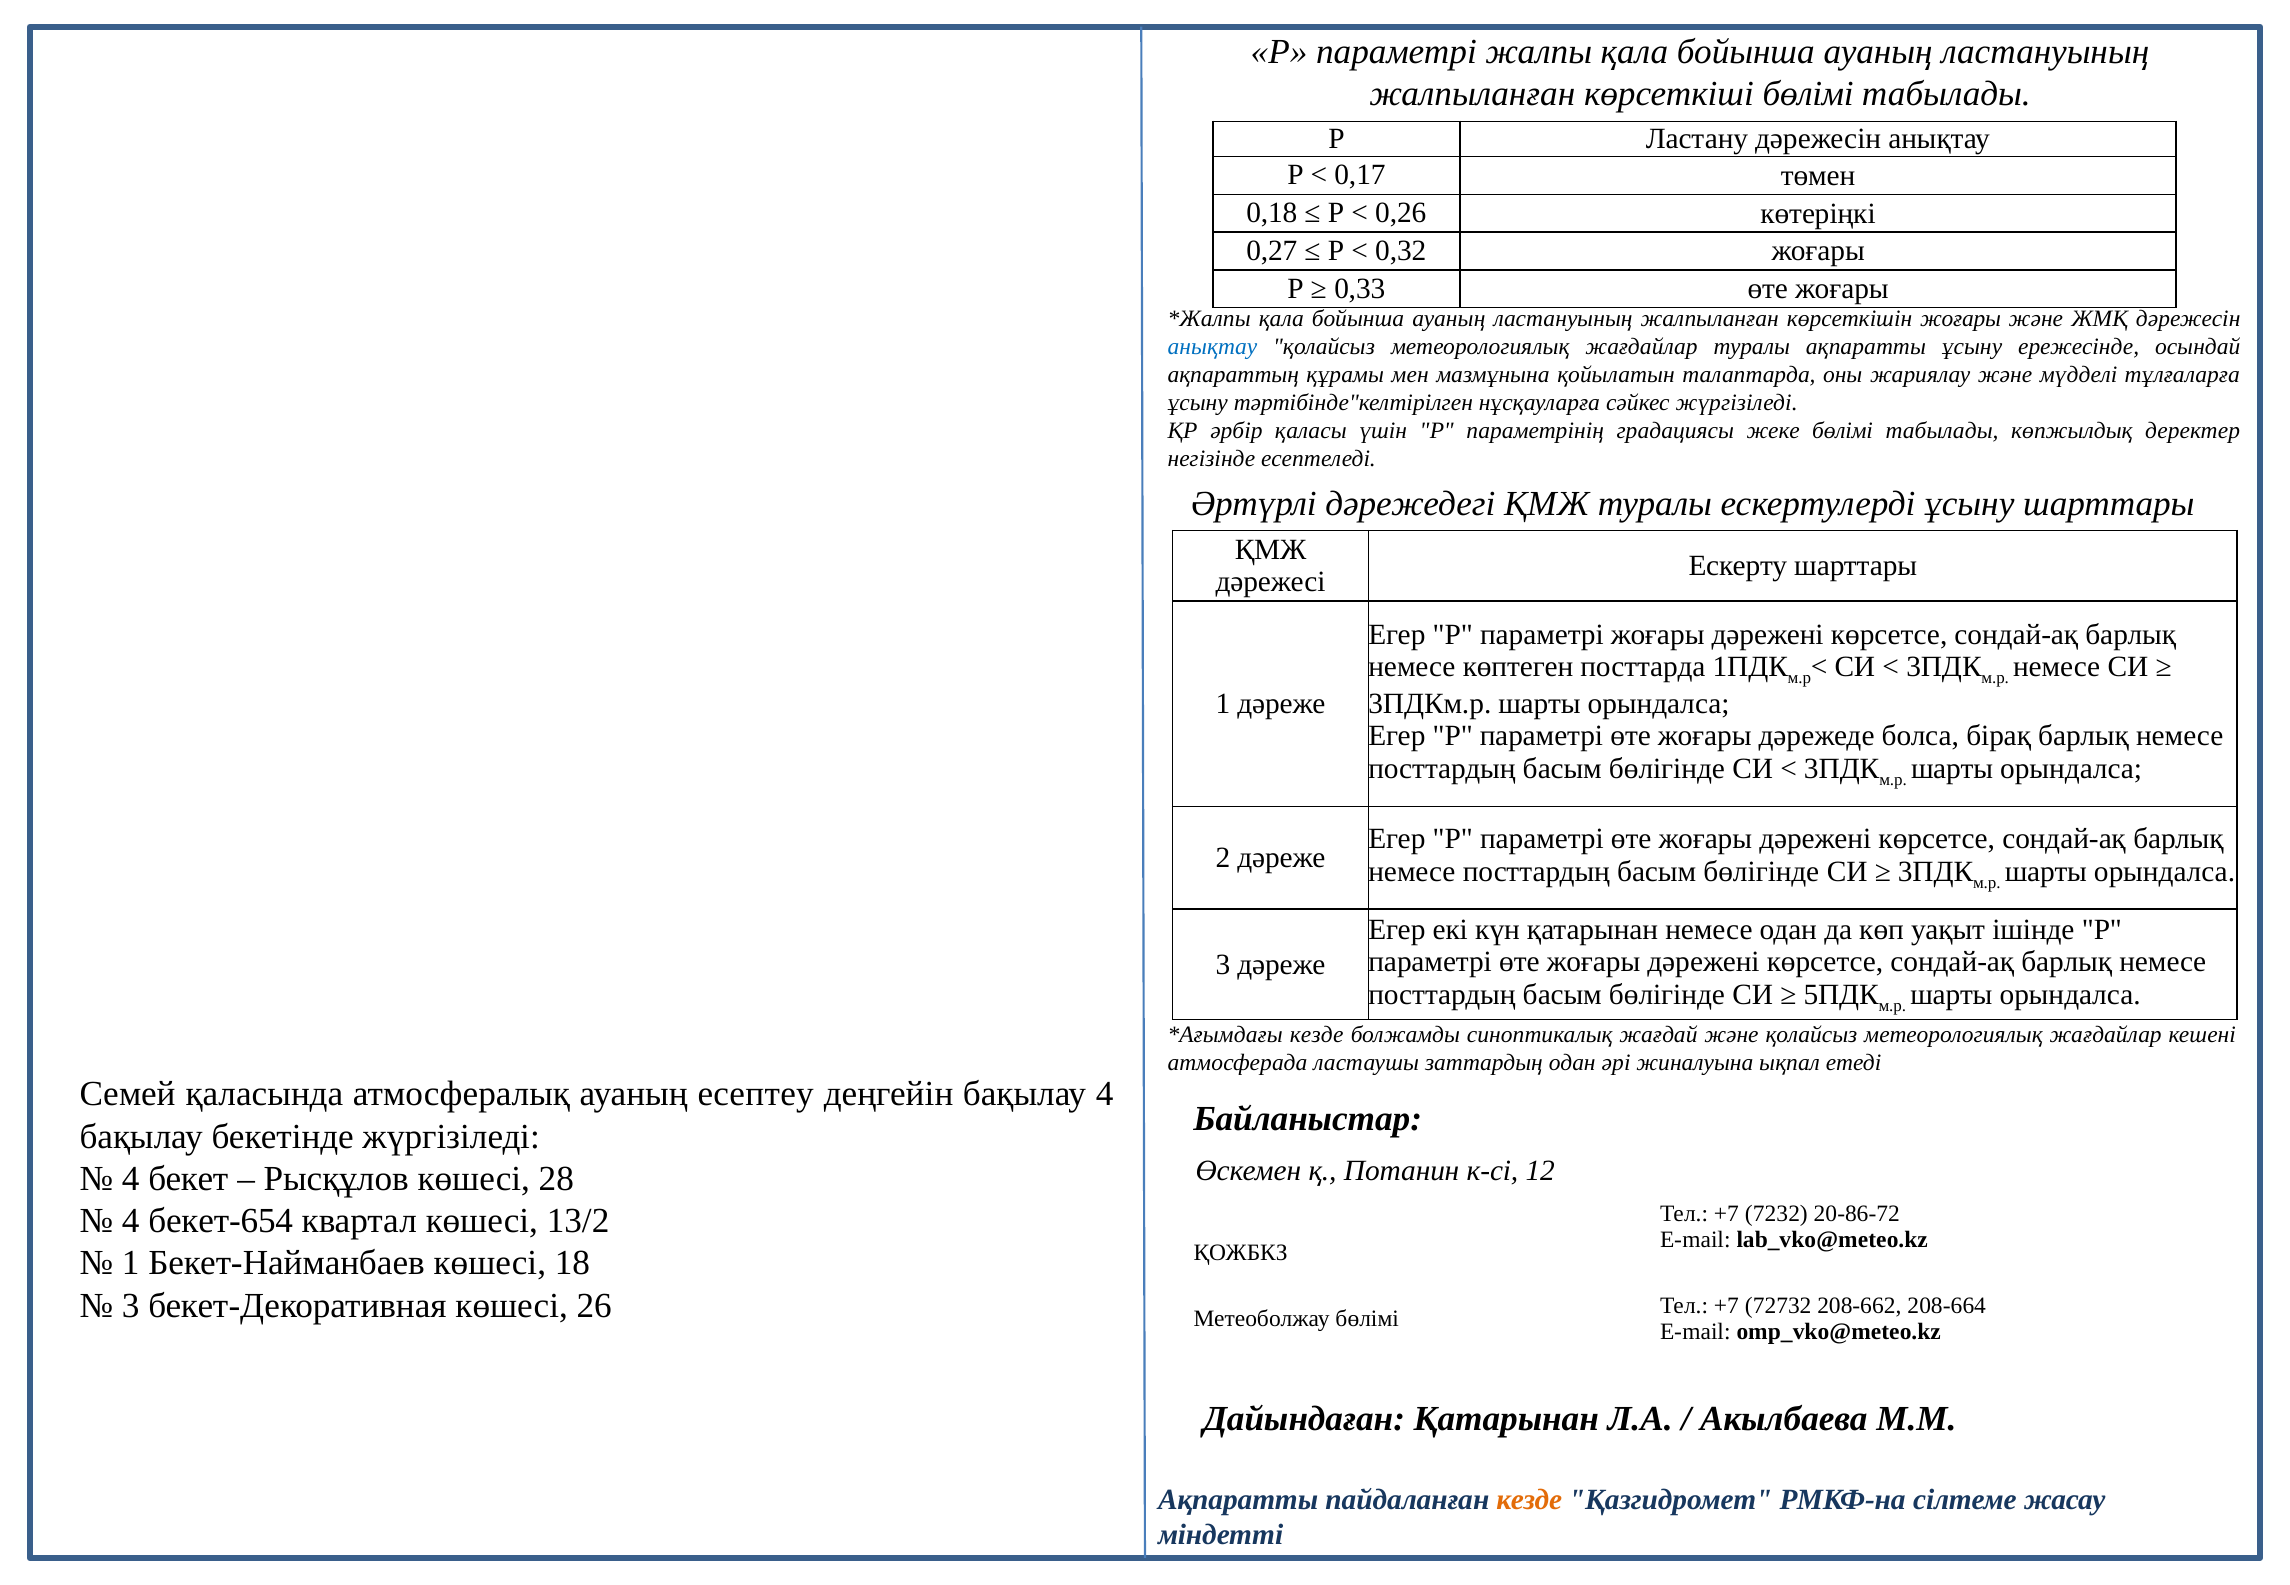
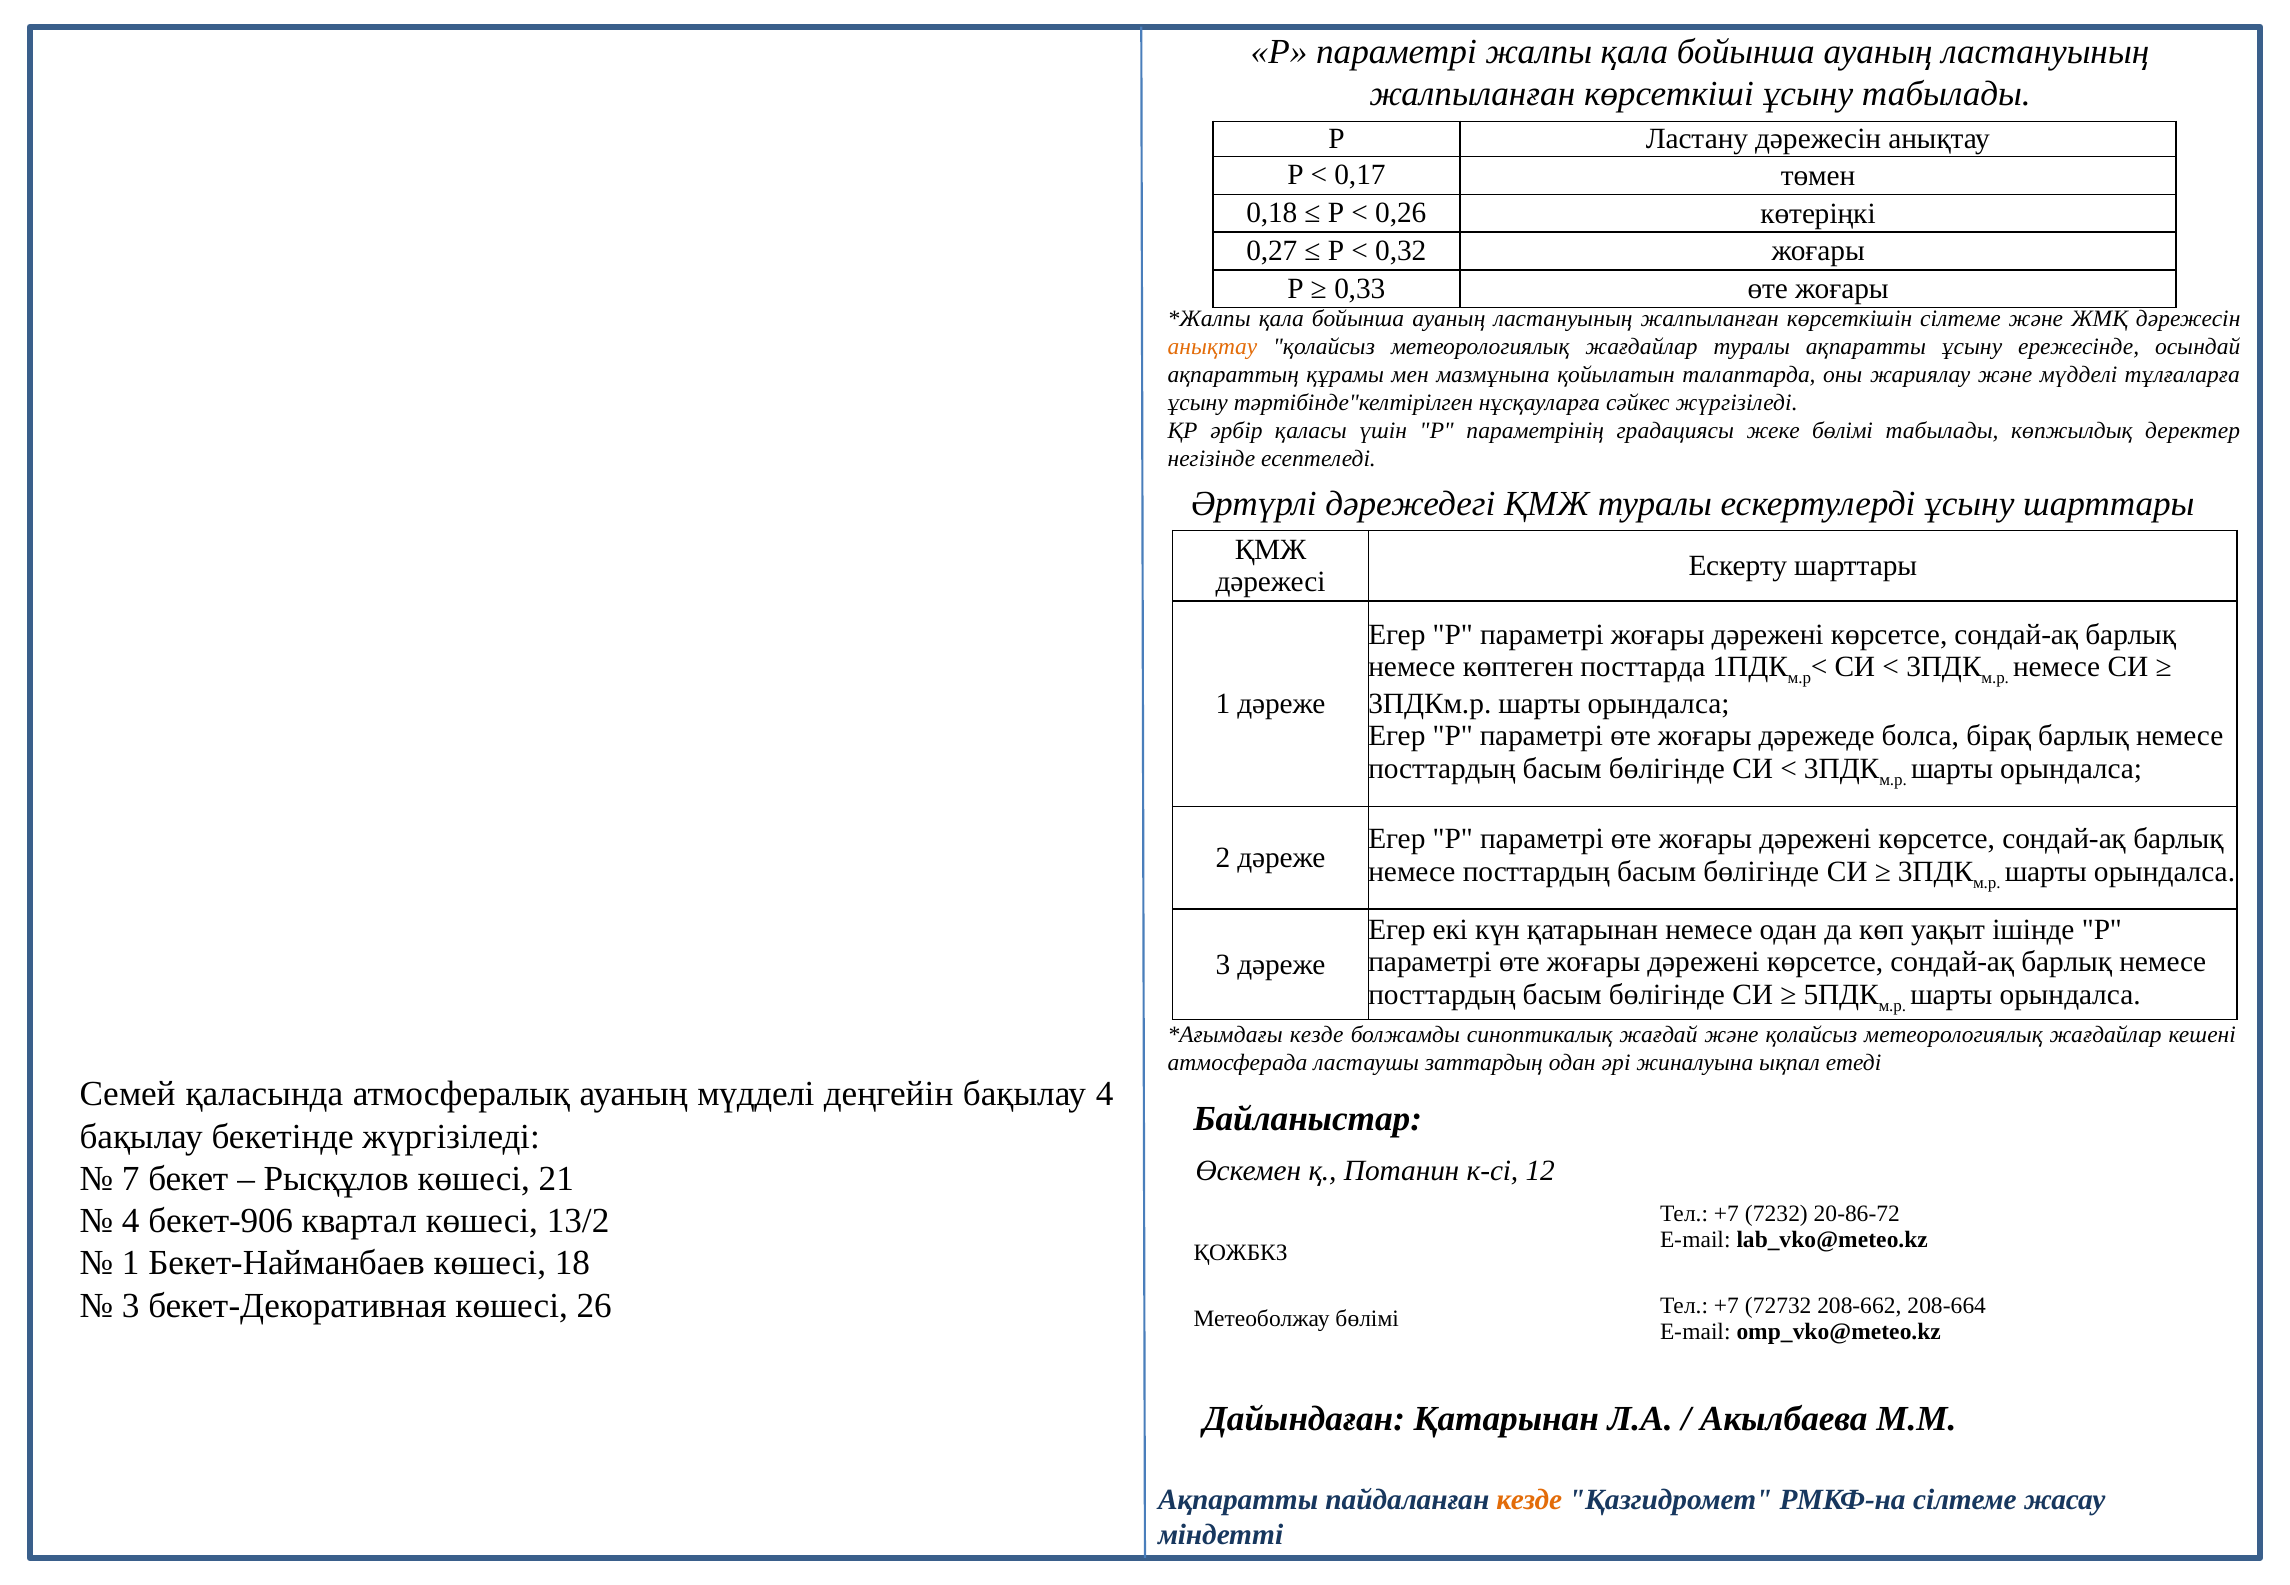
көрсеткіші бөлімі: бөлімі -> ұсыну
көрсеткішін жоғары: жоғары -> сілтеме
анықтау at (1212, 347) colour: blue -> orange
ауаның есептеу: есептеу -> мүдделі
4 at (131, 1179): 4 -> 7
28: 28 -> 21
бекет-654: бекет-654 -> бекет-906
